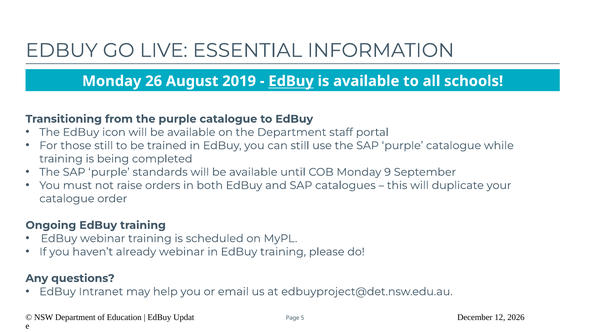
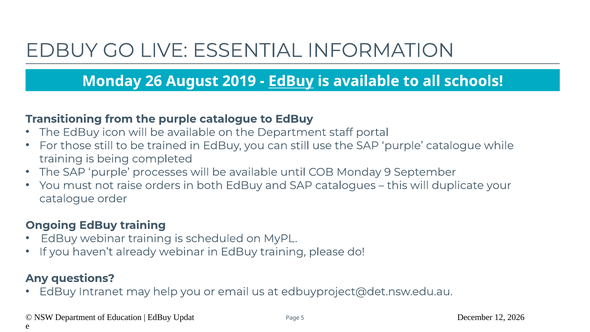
standards: standards -> processes
